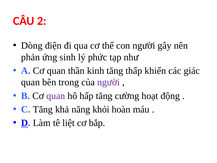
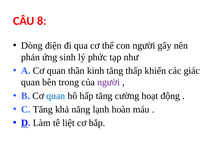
2: 2 -> 8
quan at (56, 96) colour: purple -> blue
khỏi: khỏi -> lạnh
